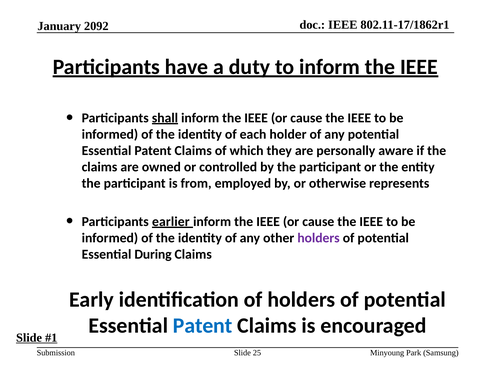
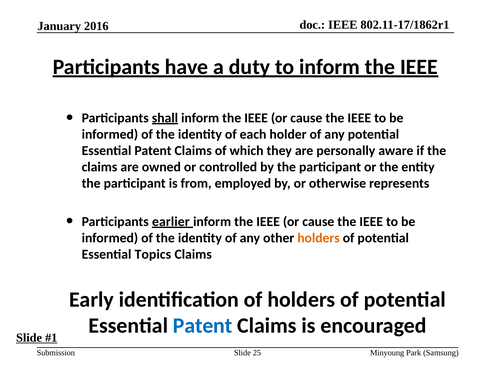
2092: 2092 -> 2016
holders at (319, 238) colour: purple -> orange
During: During -> Topics
